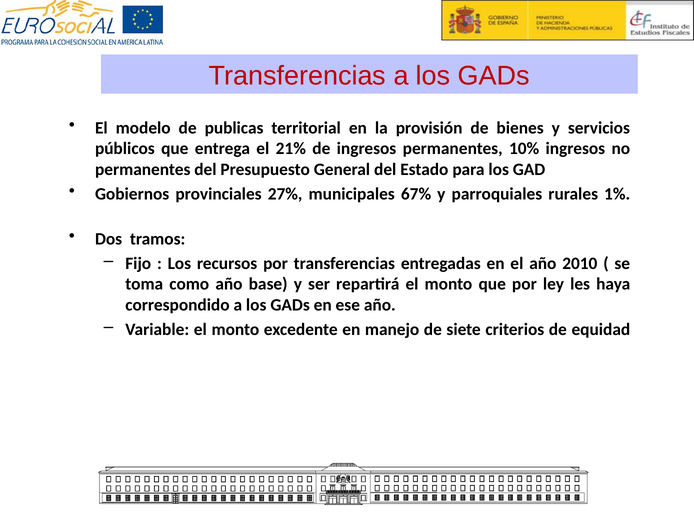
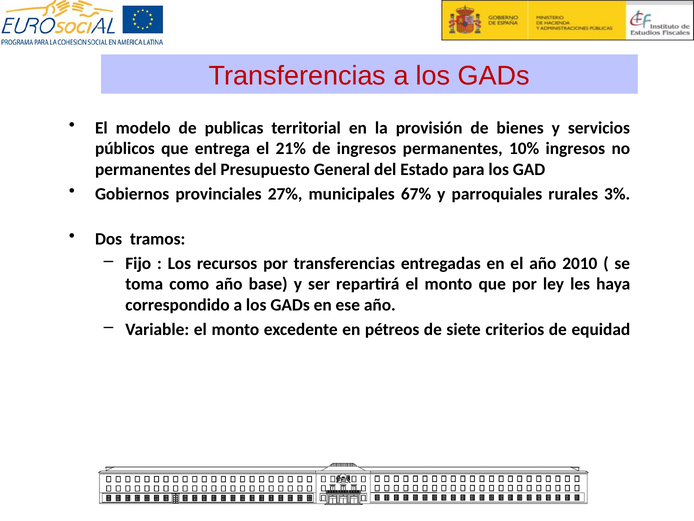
1%: 1% -> 3%
manejo: manejo -> pétreos
